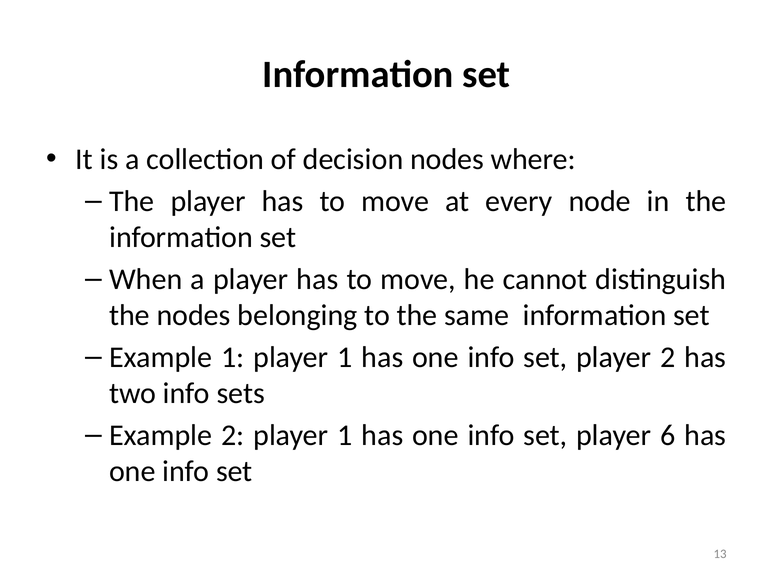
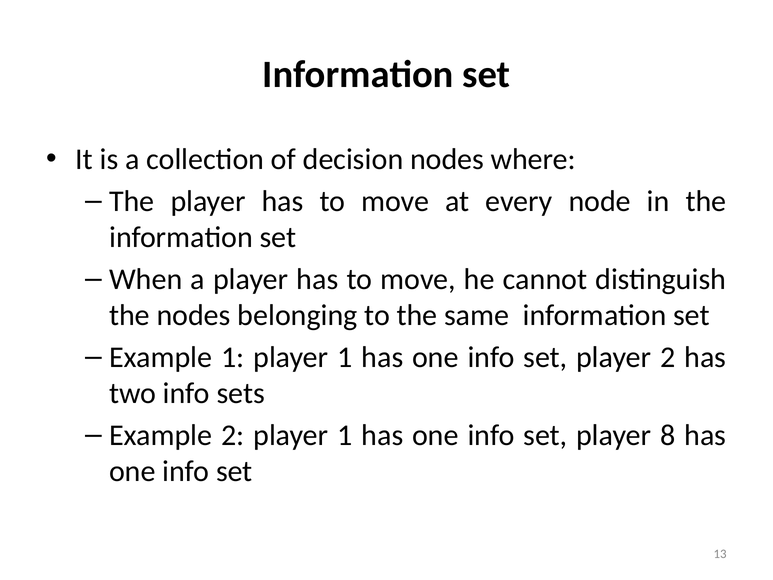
6: 6 -> 8
